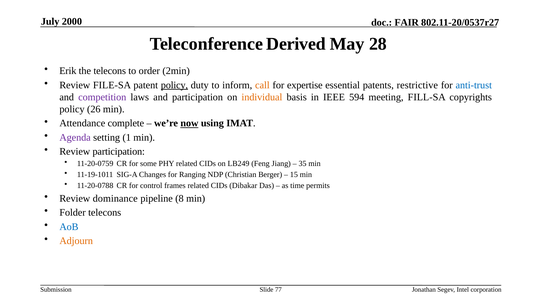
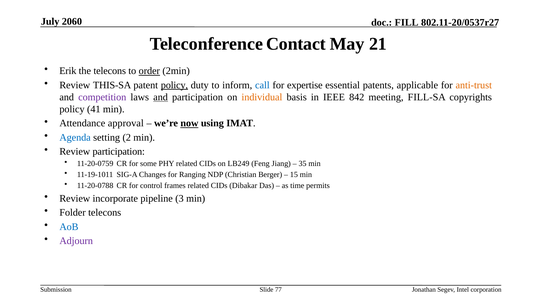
2000: 2000 -> 2060
FAIR: FAIR -> FILL
Derived: Derived -> Contact
28: 28 -> 21
order underline: none -> present
FILE-SA: FILE-SA -> THIS-SA
call colour: orange -> blue
restrictive: restrictive -> applicable
anti-trust colour: blue -> orange
and at (161, 97) underline: none -> present
594: 594 -> 842
26: 26 -> 41
complete: complete -> approval
Agenda colour: purple -> blue
1: 1 -> 2
dominance: dominance -> incorporate
8: 8 -> 3
Adjourn colour: orange -> purple
